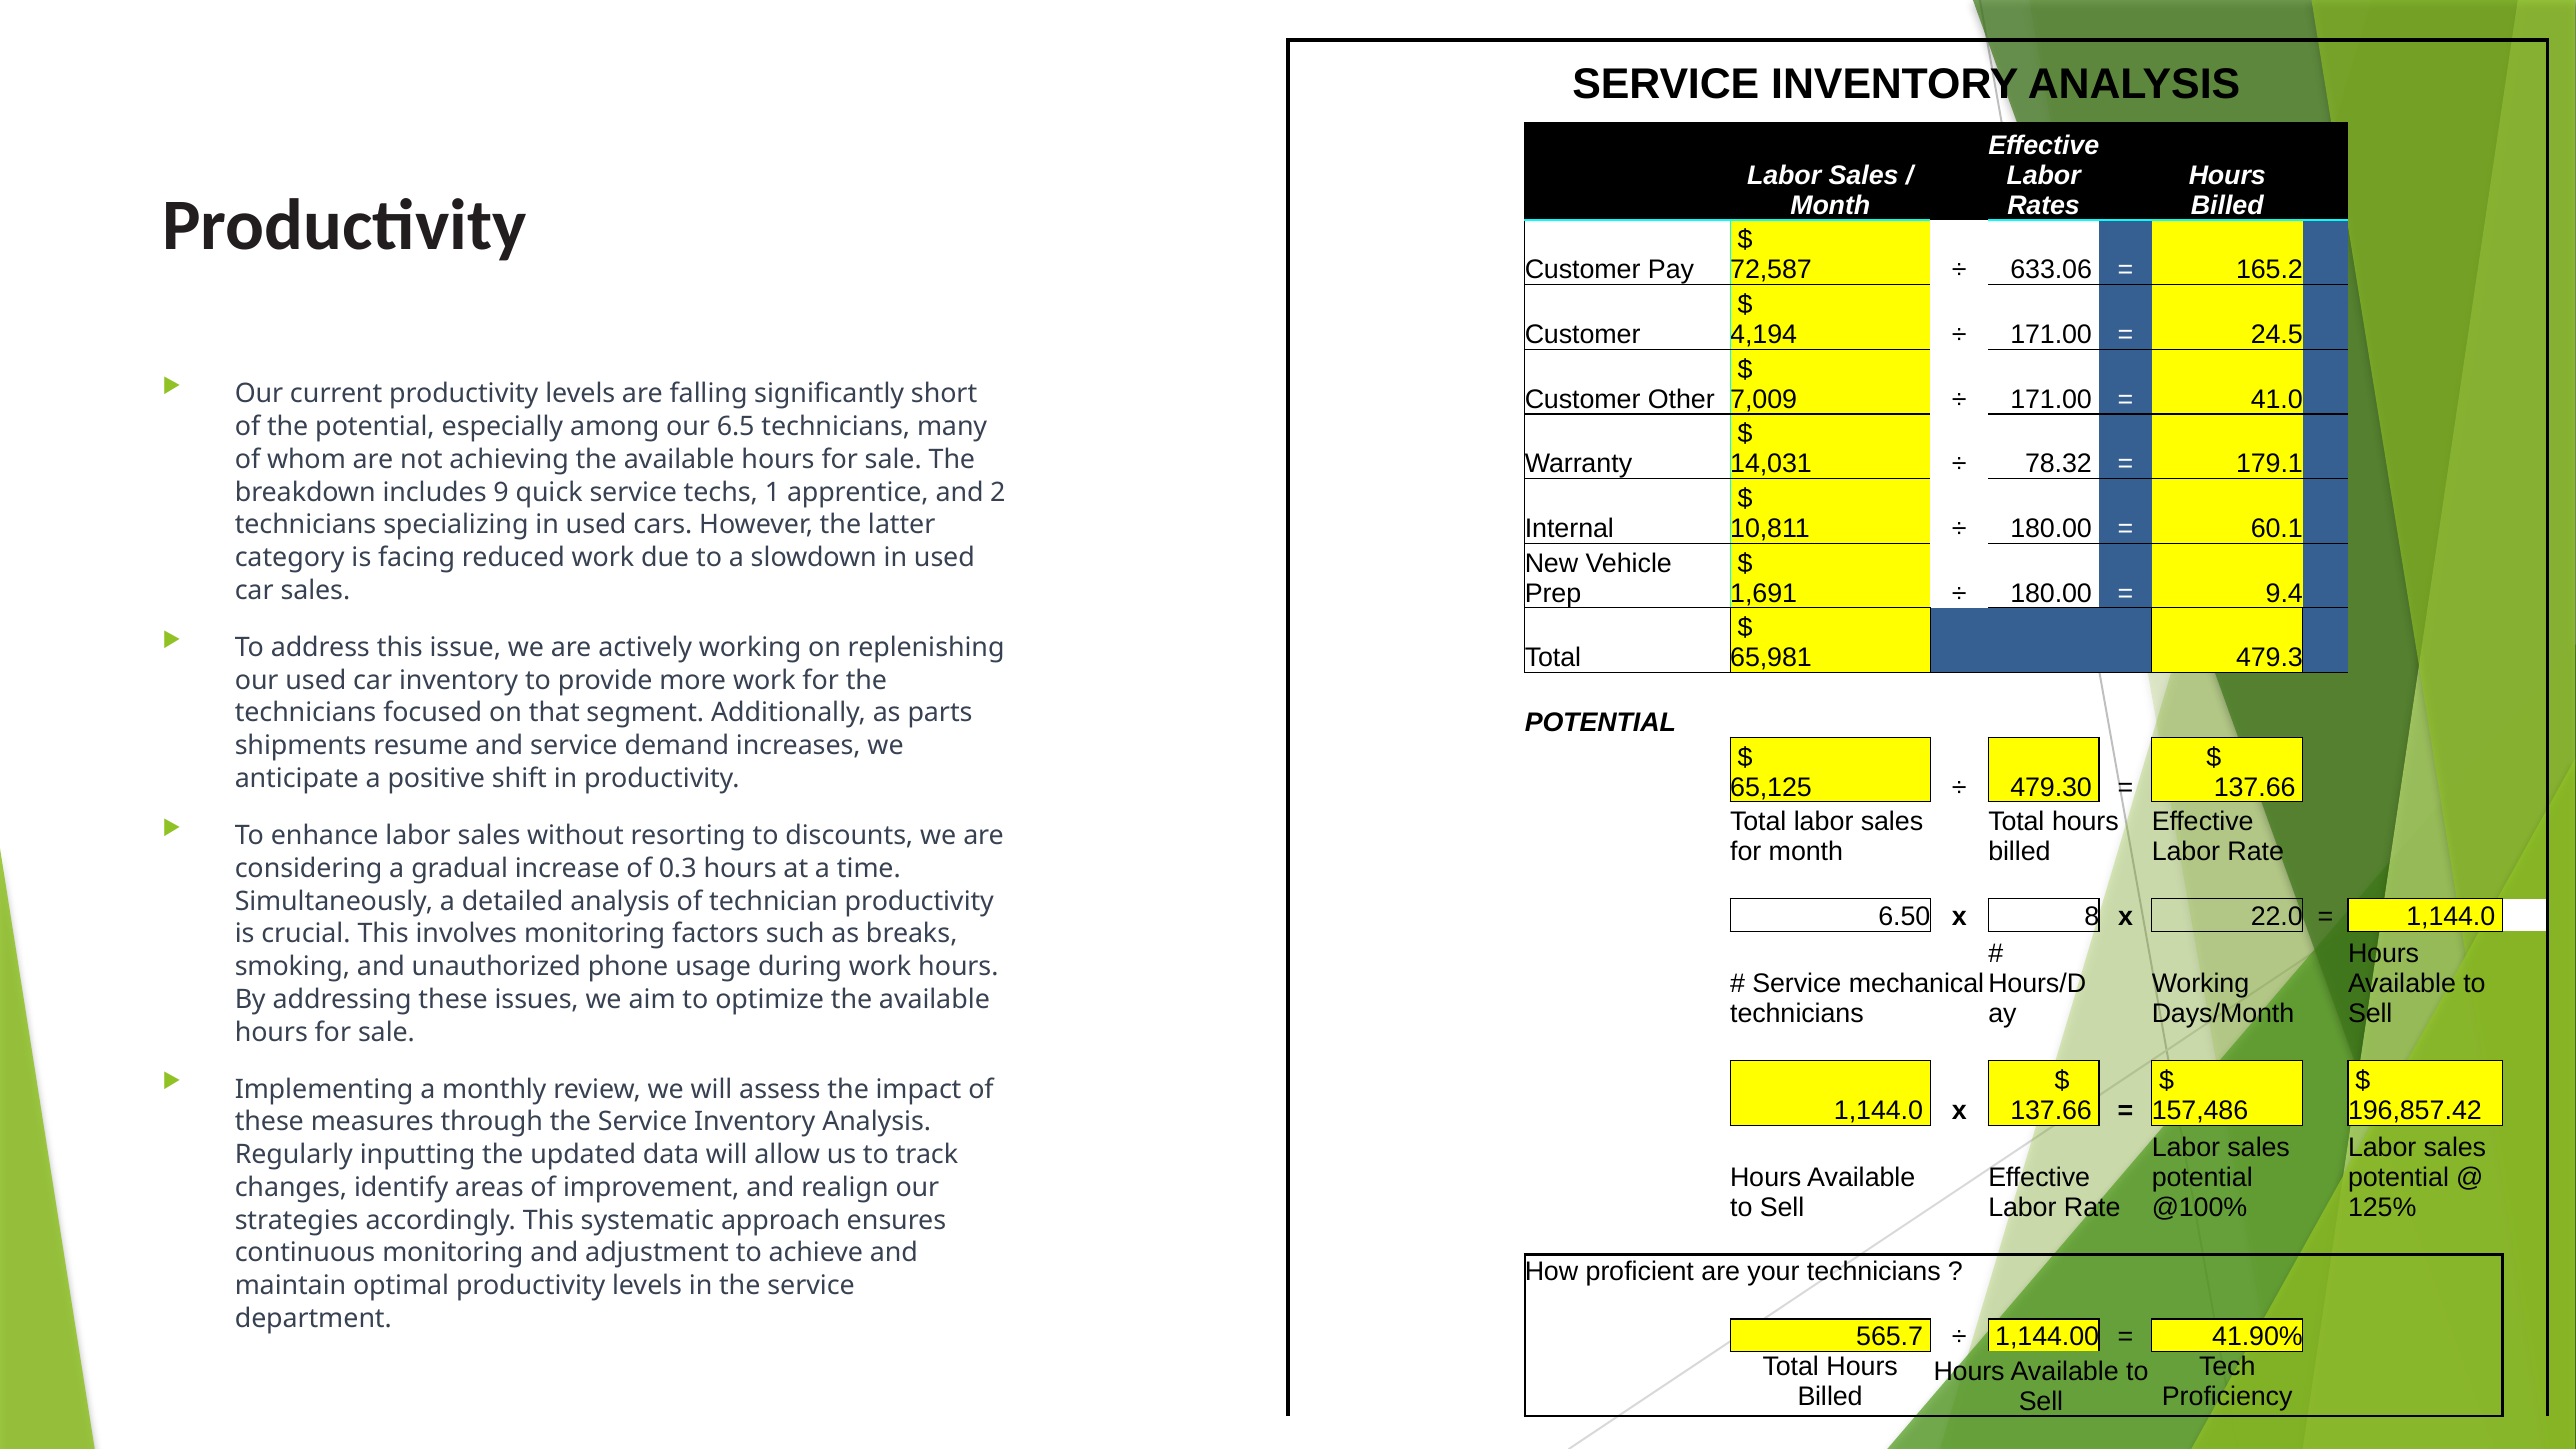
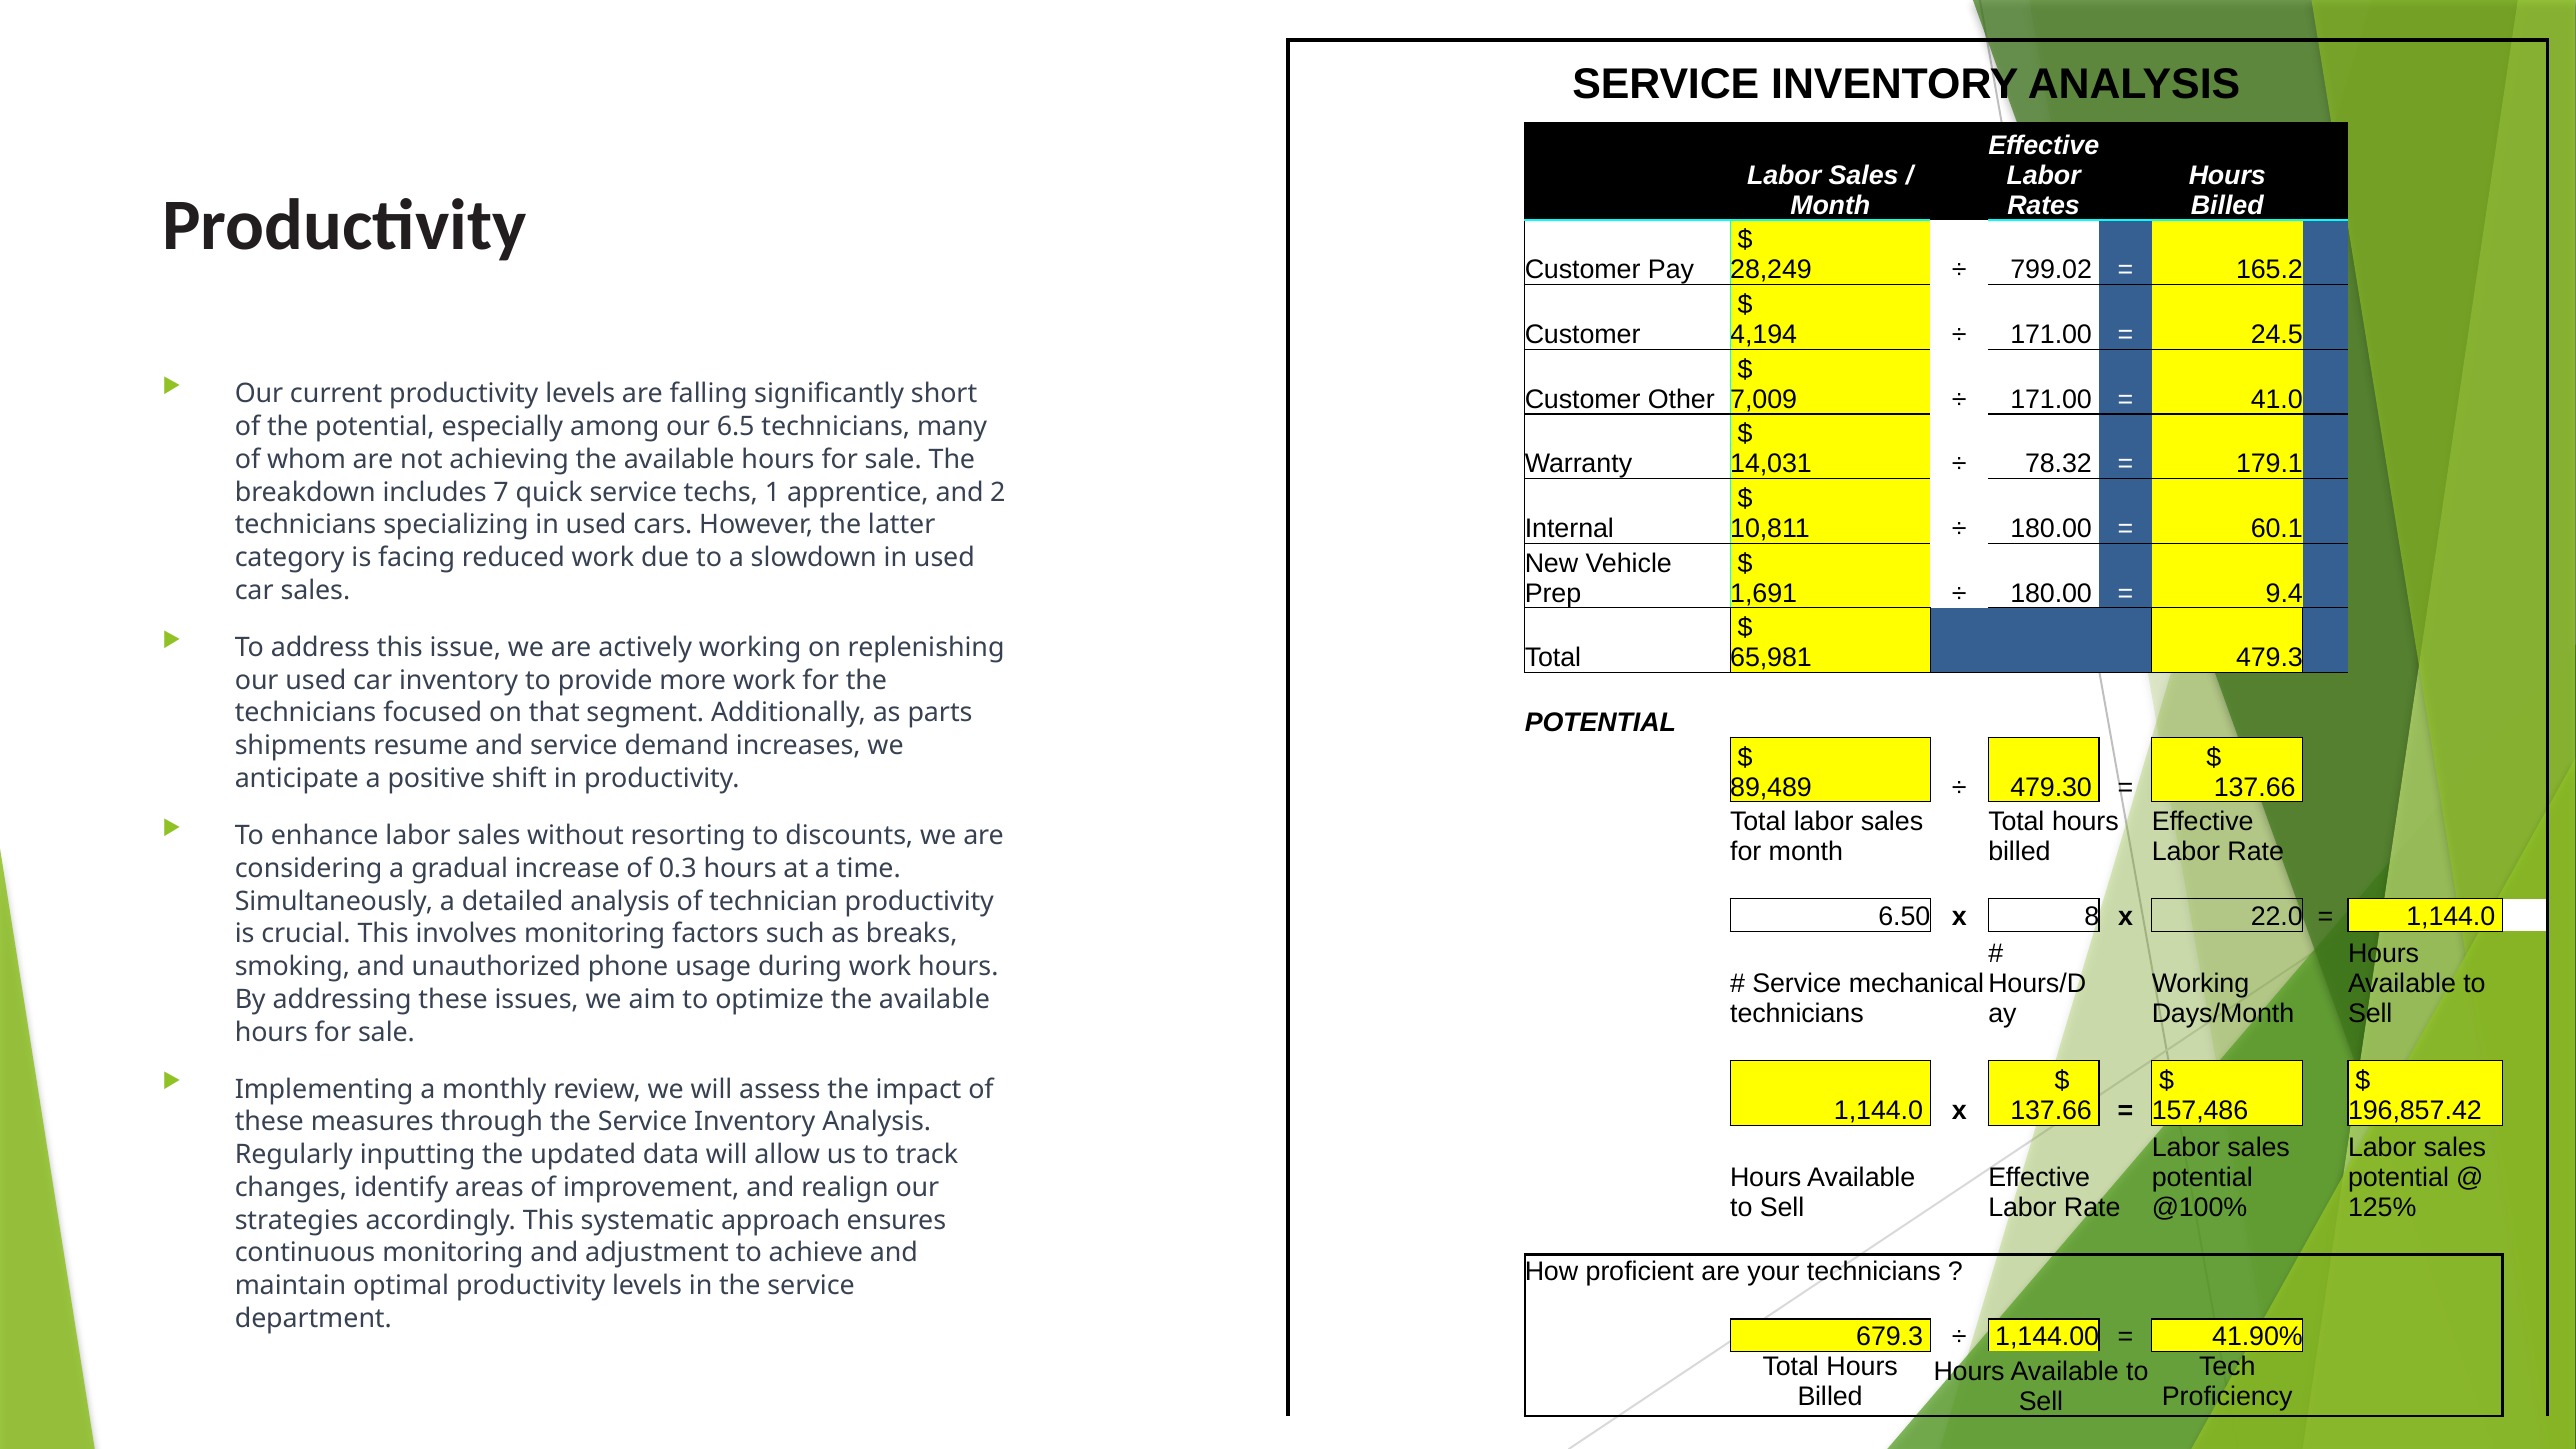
72,587: 72,587 -> 28,249
633.06: 633.06 -> 799.02
9: 9 -> 7
65,125: 65,125 -> 89,489
565.7: 565.7 -> 679.3
